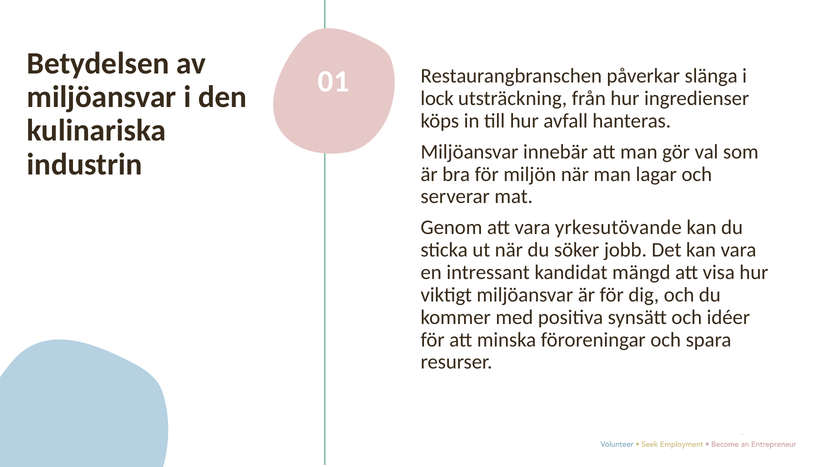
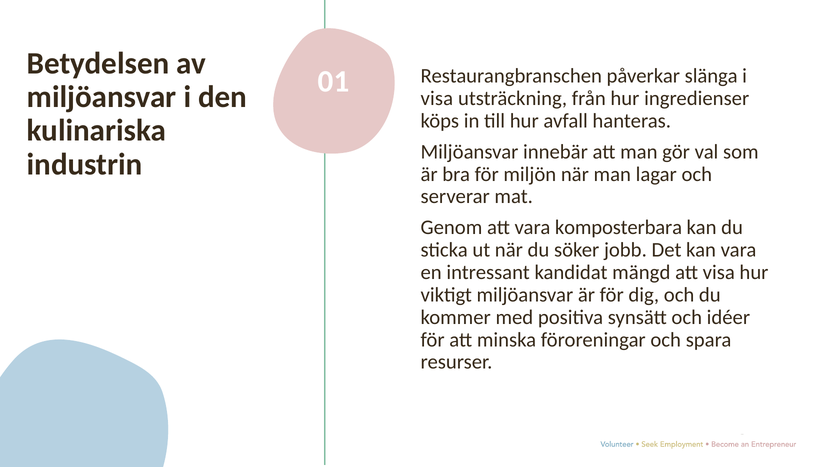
lock at (437, 98): lock -> visa
yrkesutövande: yrkesutövande -> komposterbara
